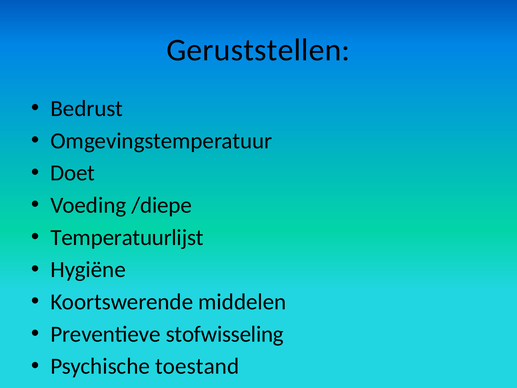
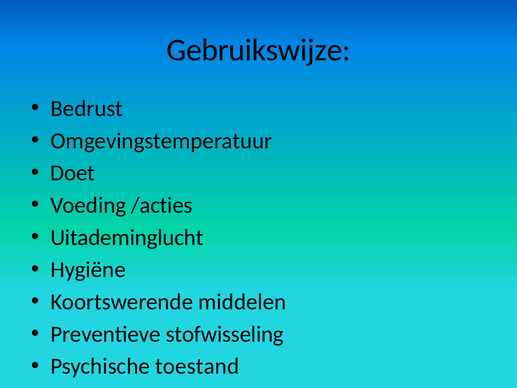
Geruststellen: Geruststellen -> Gebruikswijze
/diepe: /diepe -> /acties
Temperatuurlijst: Temperatuurlijst -> Uitademinglucht
